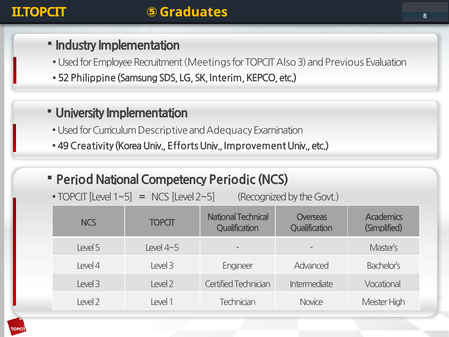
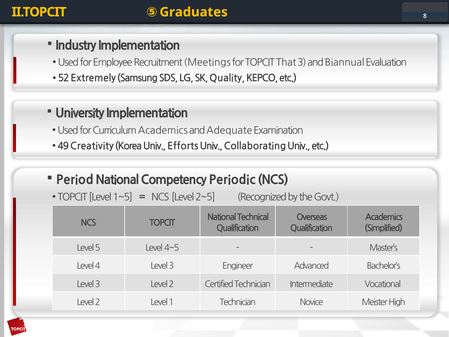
Also: Also -> That
Previous: Previous -> Biannual
Philippine: Philippine -> Extremely
Interim: Interim -> Quality
Curriculum Descriptive: Descriptive -> Academics
Adequacy: Adequacy -> Adequate
Improvement: Improvement -> Collaborating
